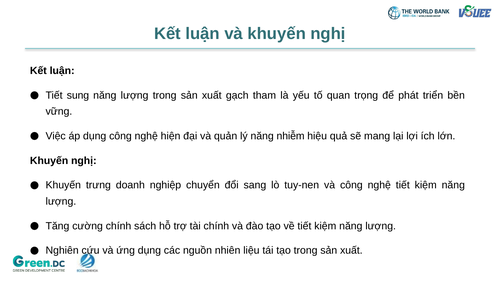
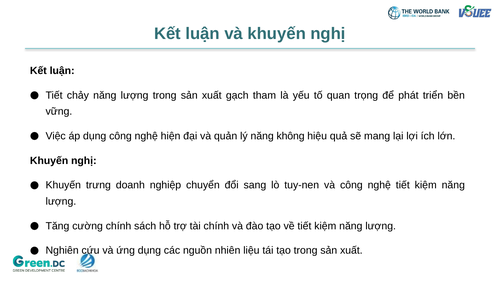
sung: sung -> chảy
nhiễm: nhiễm -> không
